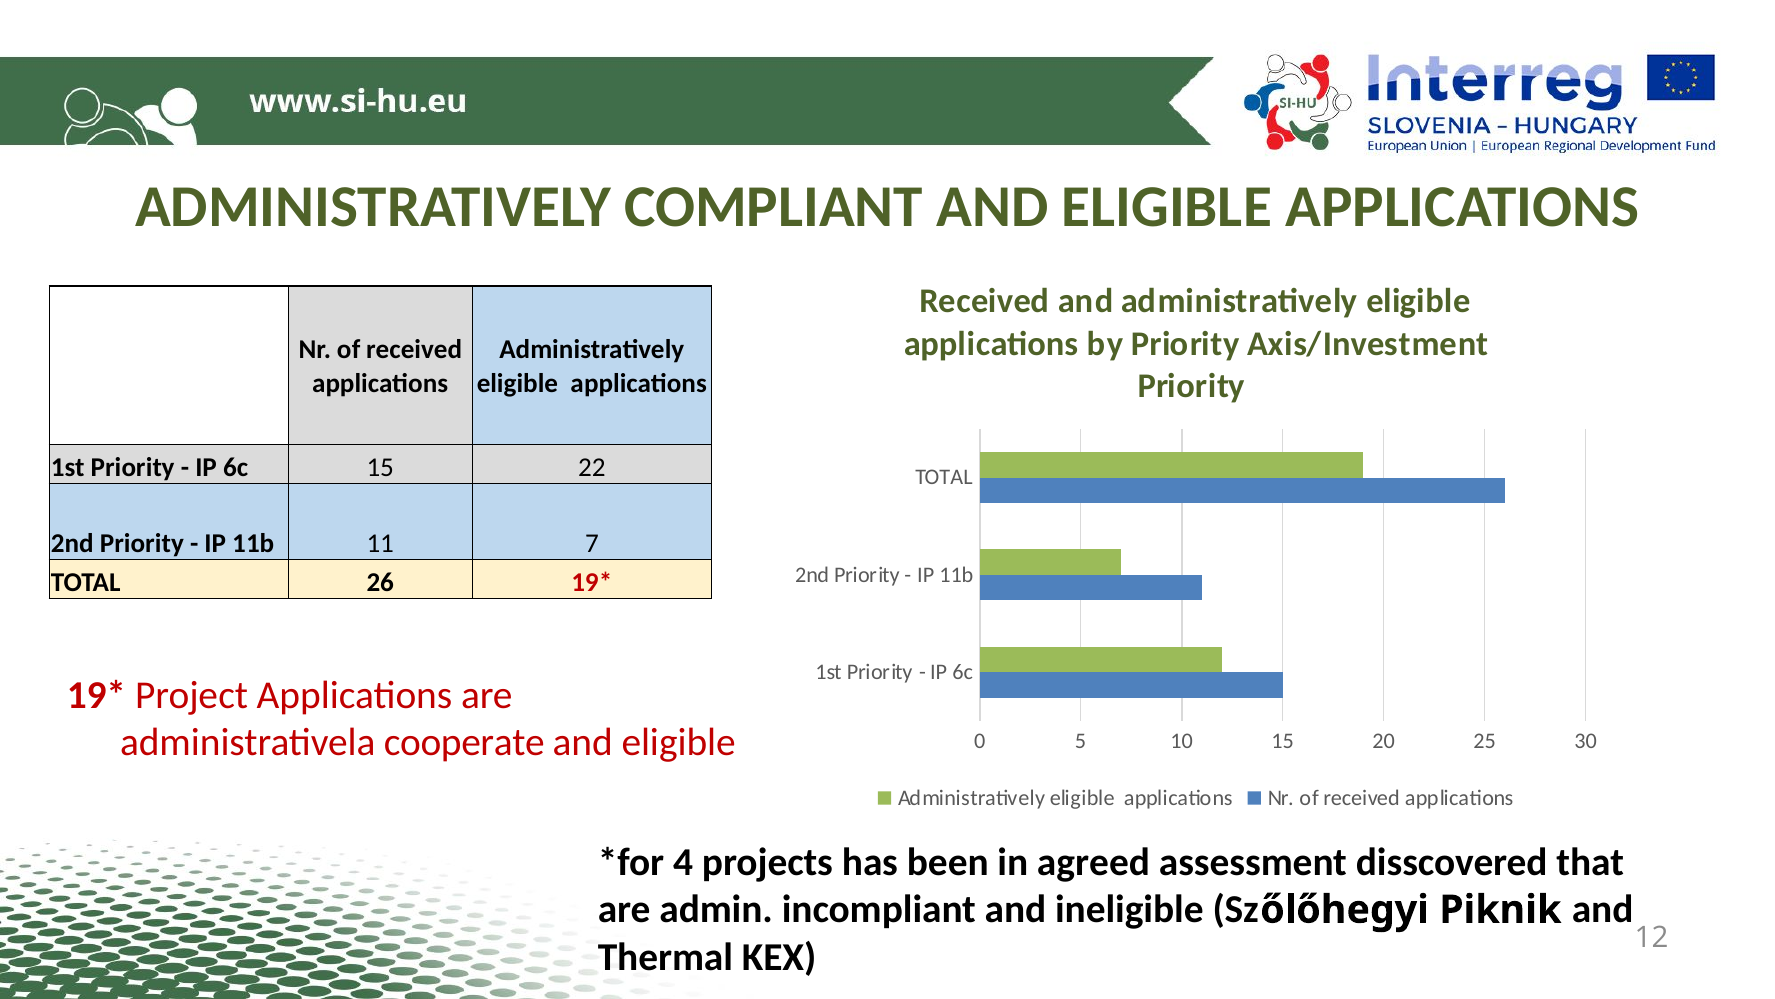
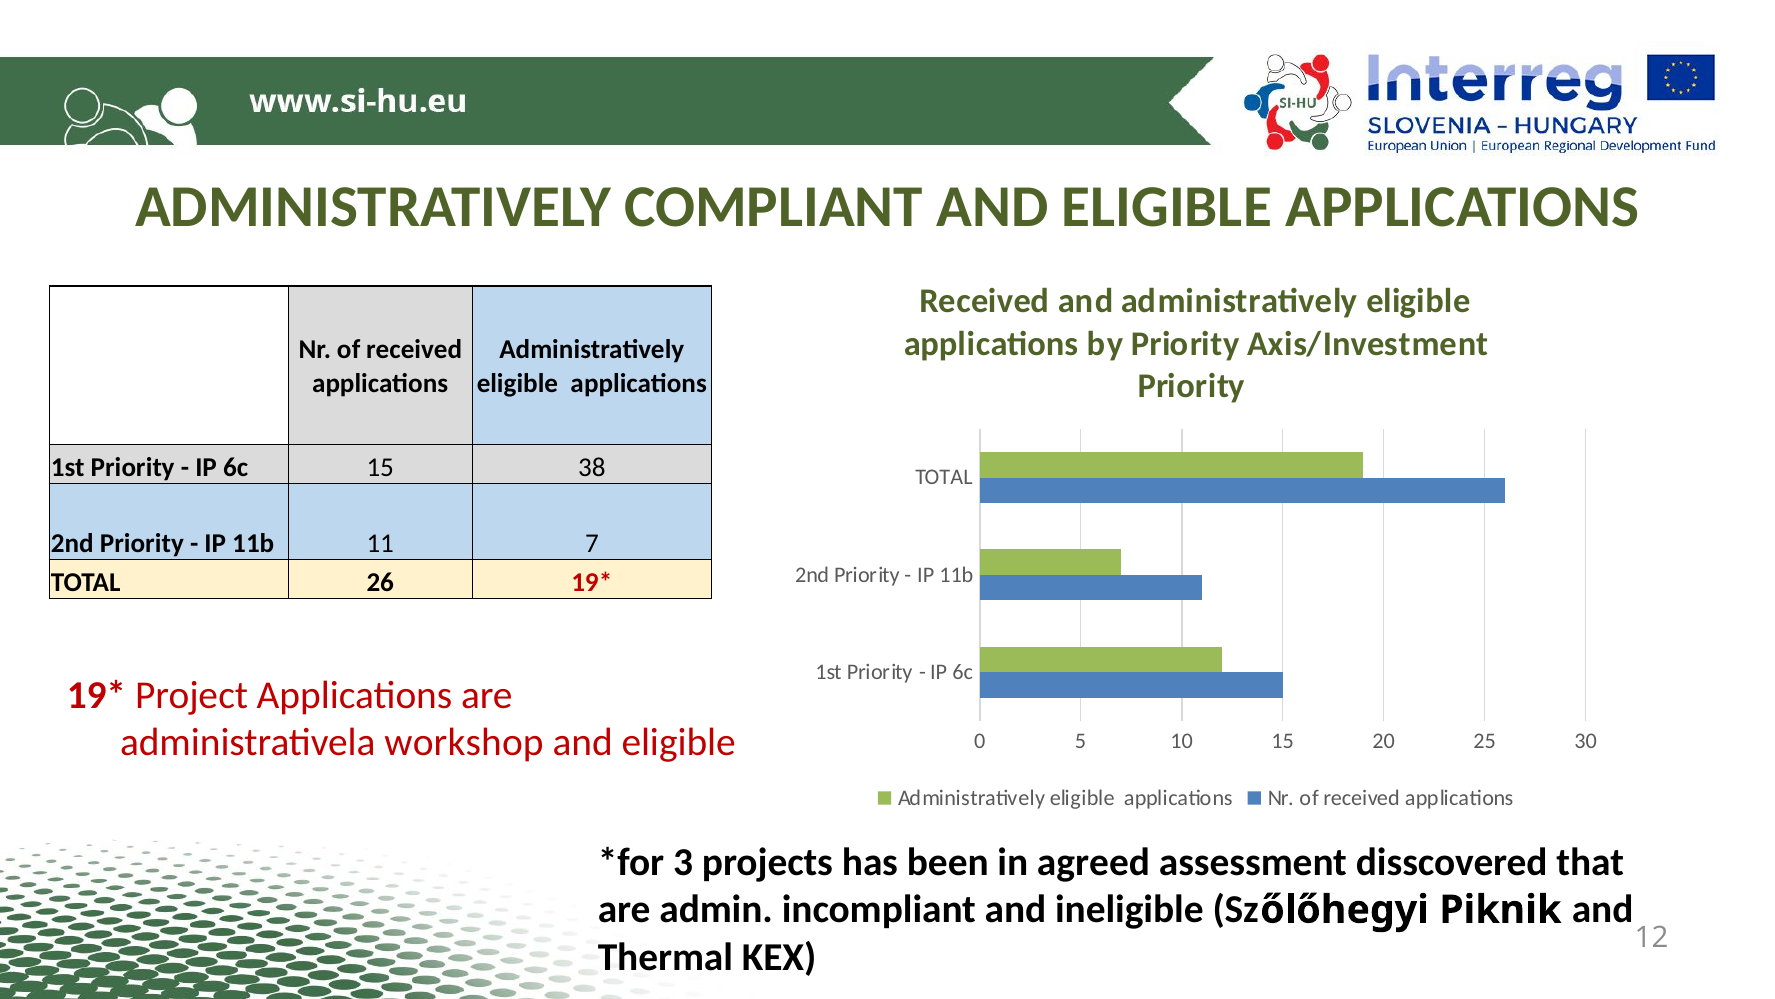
22: 22 -> 38
cooperate: cooperate -> workshop
4: 4 -> 3
